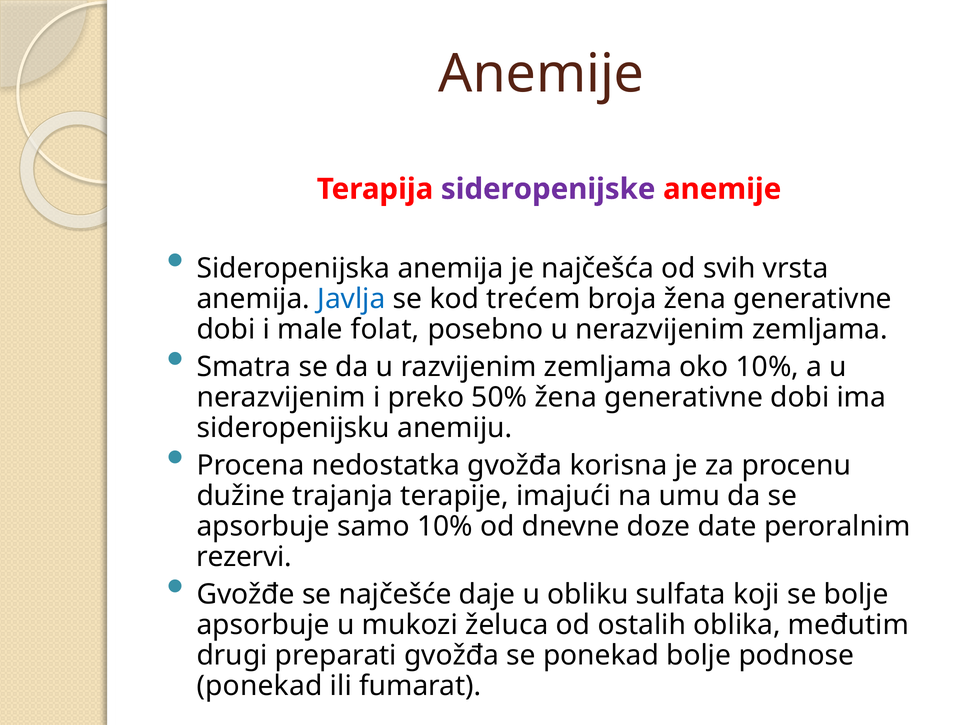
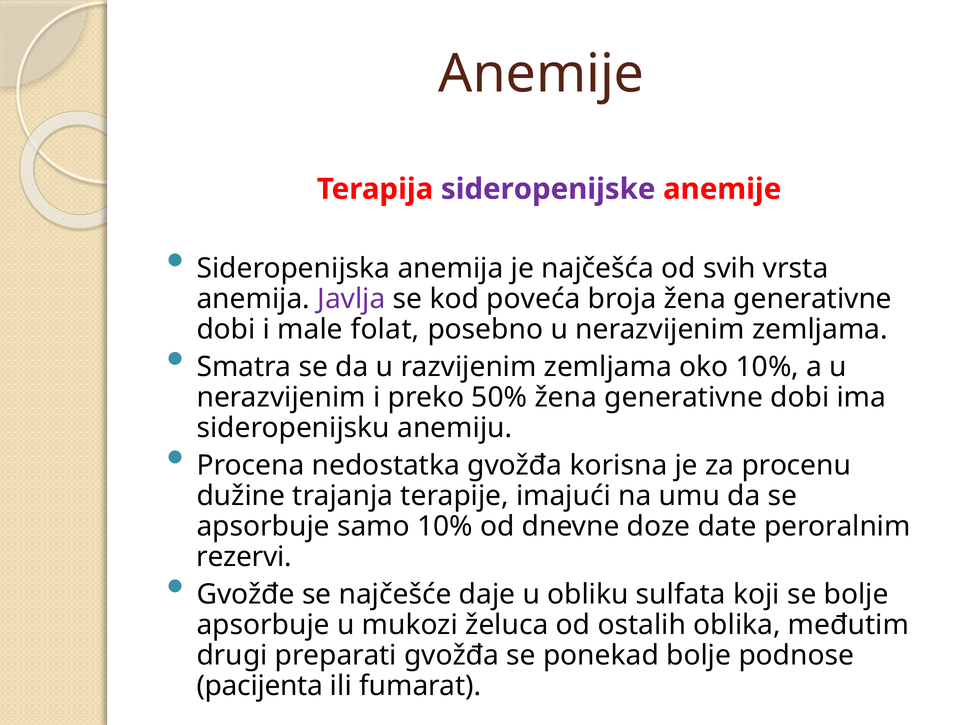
Javlja colour: blue -> purple
trećem: trećem -> poveća
ponekad at (260, 686): ponekad -> pacijenta
